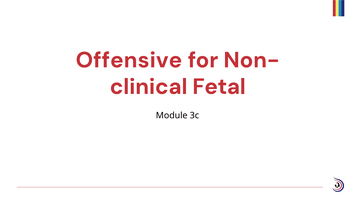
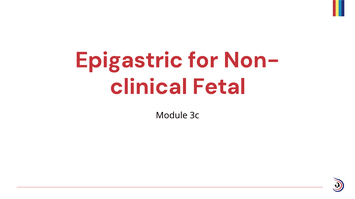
Offensive: Offensive -> Epigastric
